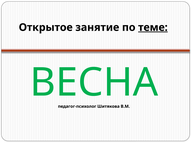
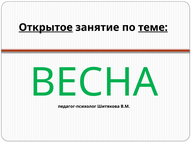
Открытое underline: none -> present
